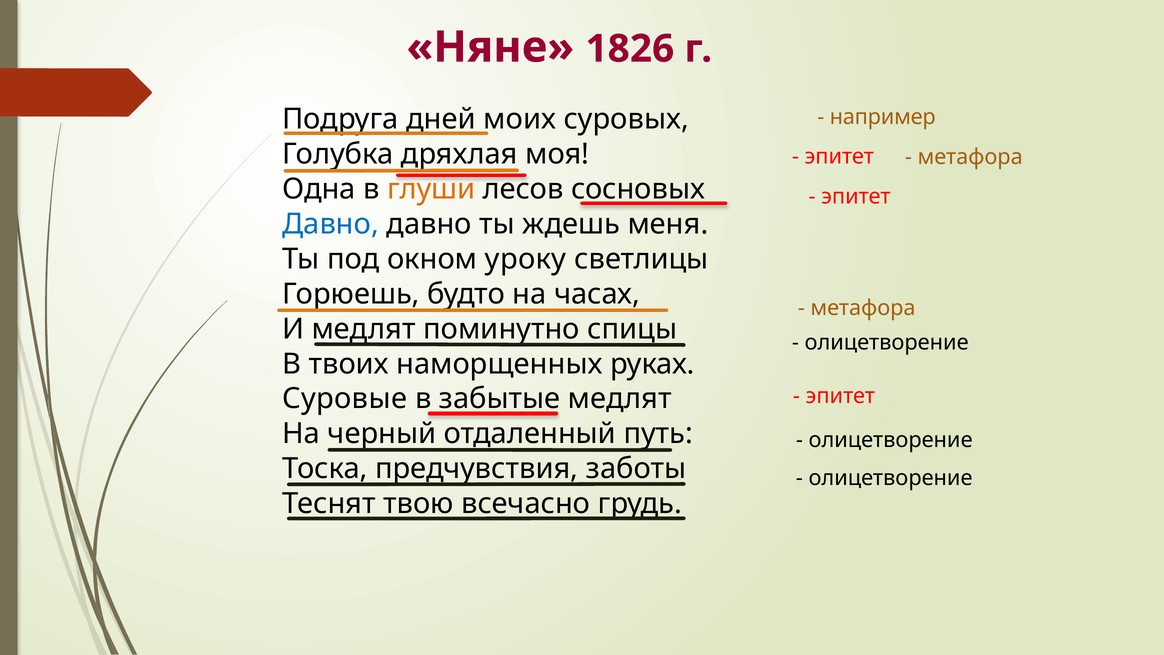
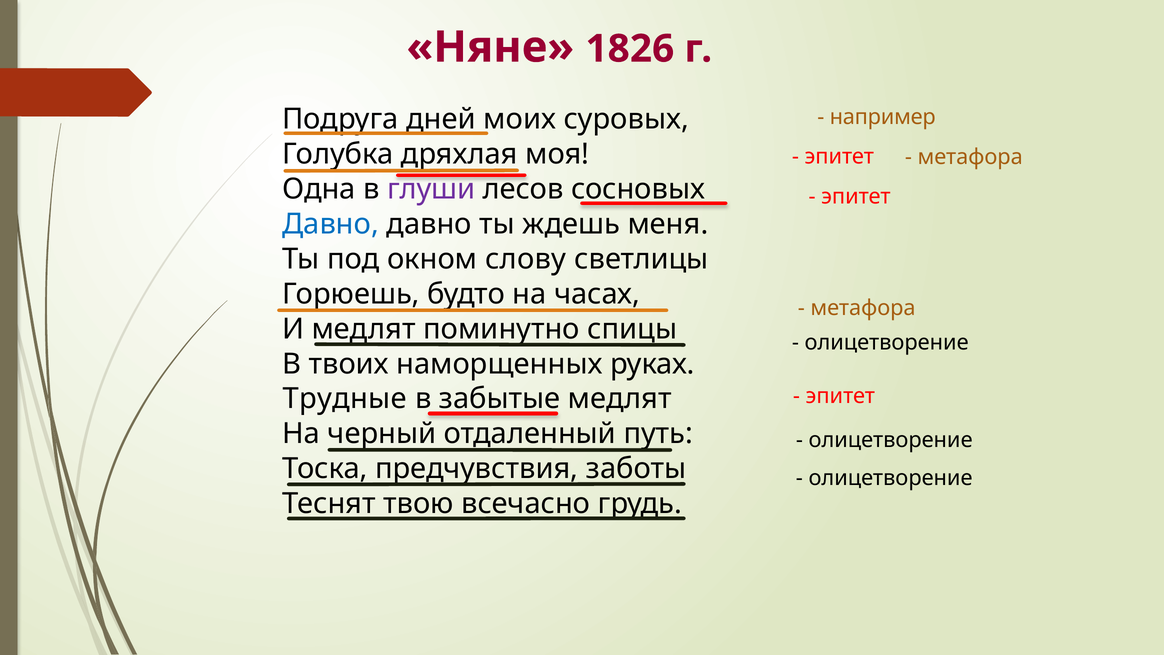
глуши colour: orange -> purple
уроку: уроку -> слову
Суровые: Суровые -> Трудные
